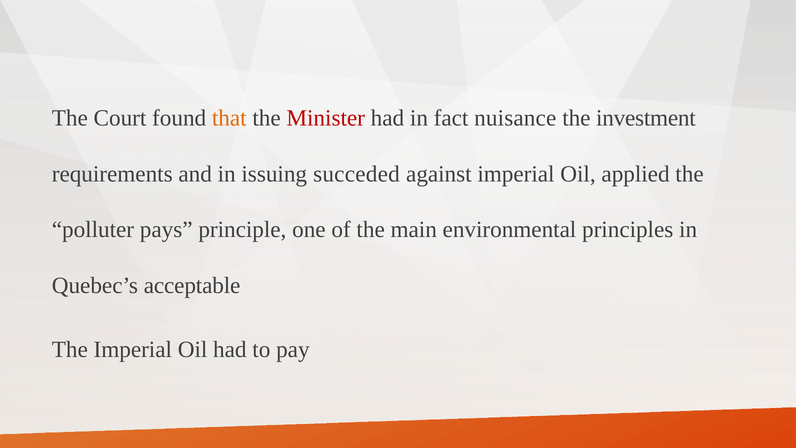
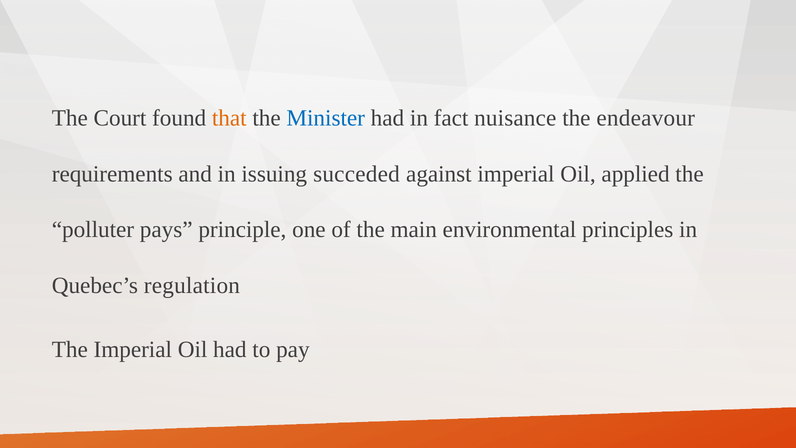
Minister colour: red -> blue
investment: investment -> endeavour
acceptable: acceptable -> regulation
